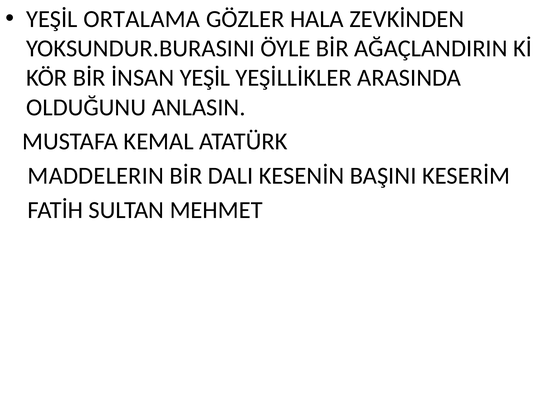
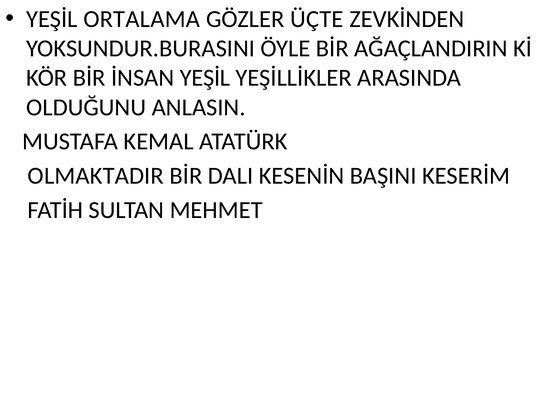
HALA: HALA -> ÜÇTE
MADDELERIN: MADDELERIN -> OLMAKTADIR
